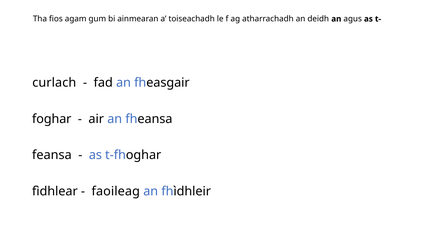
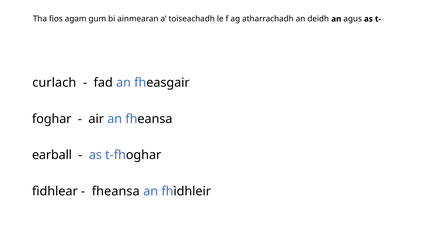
feansa: feansa -> earball
faoileag at (116, 191): faoileag -> fheansa
